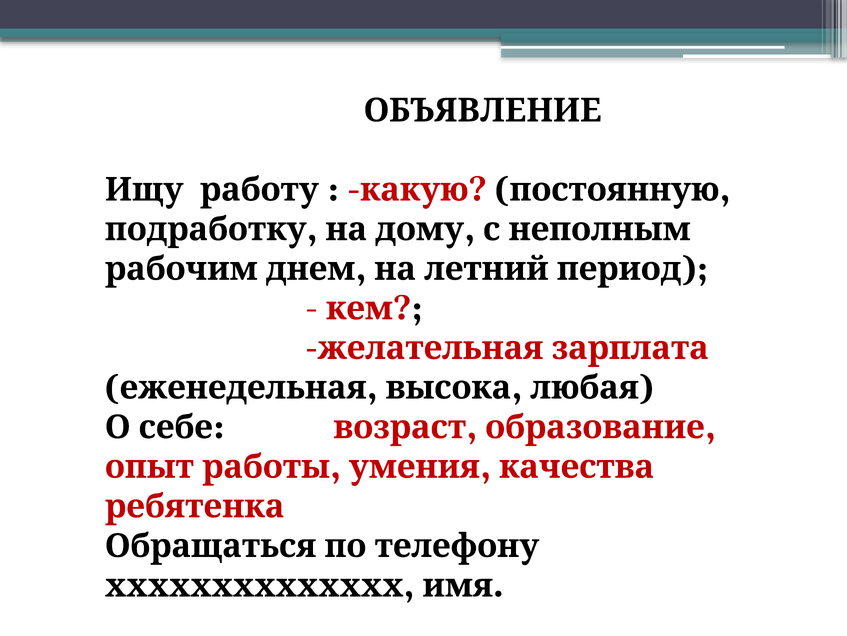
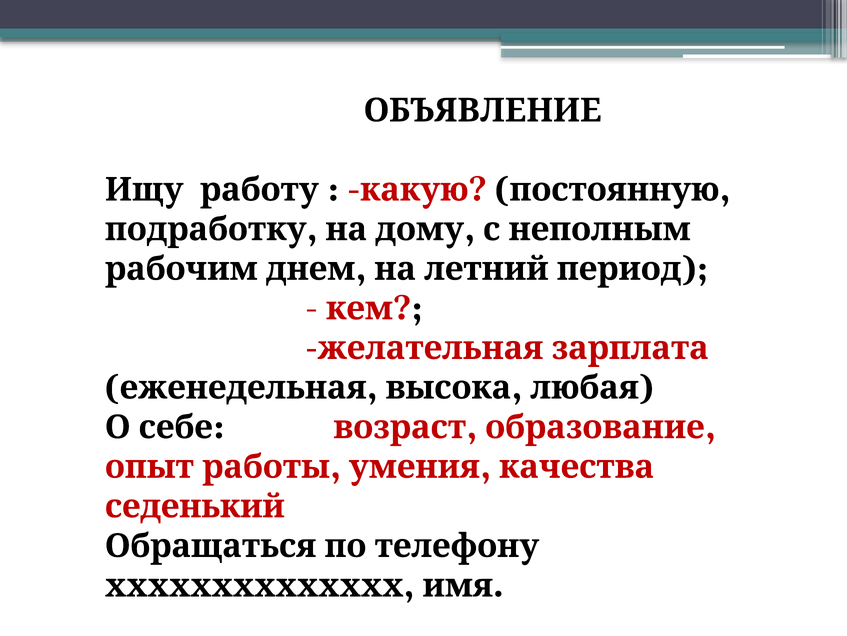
ребятенка: ребятенка -> седенький
